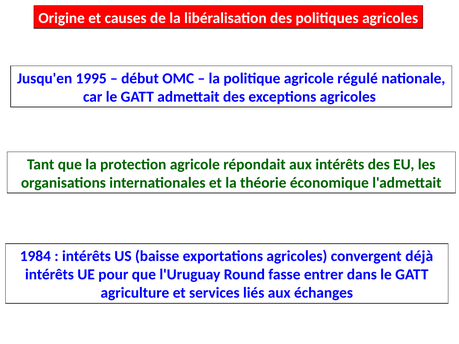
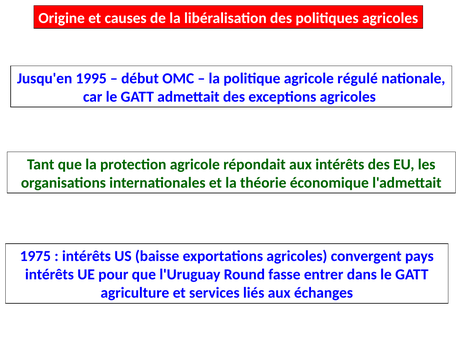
1984: 1984 -> 1975
déjà: déjà -> pays
